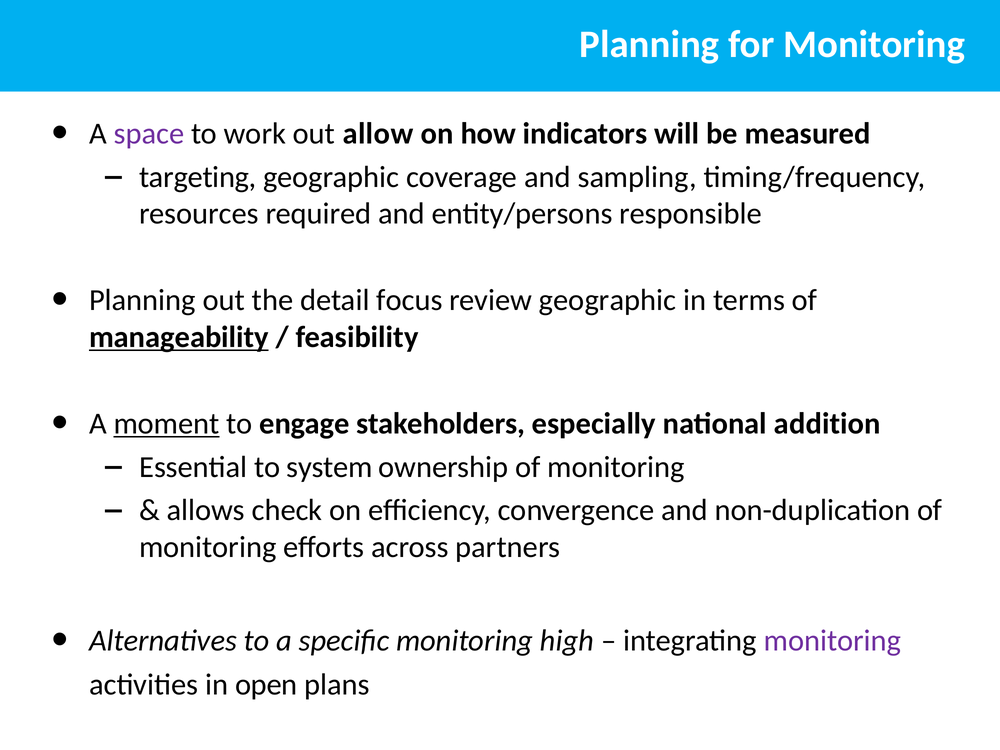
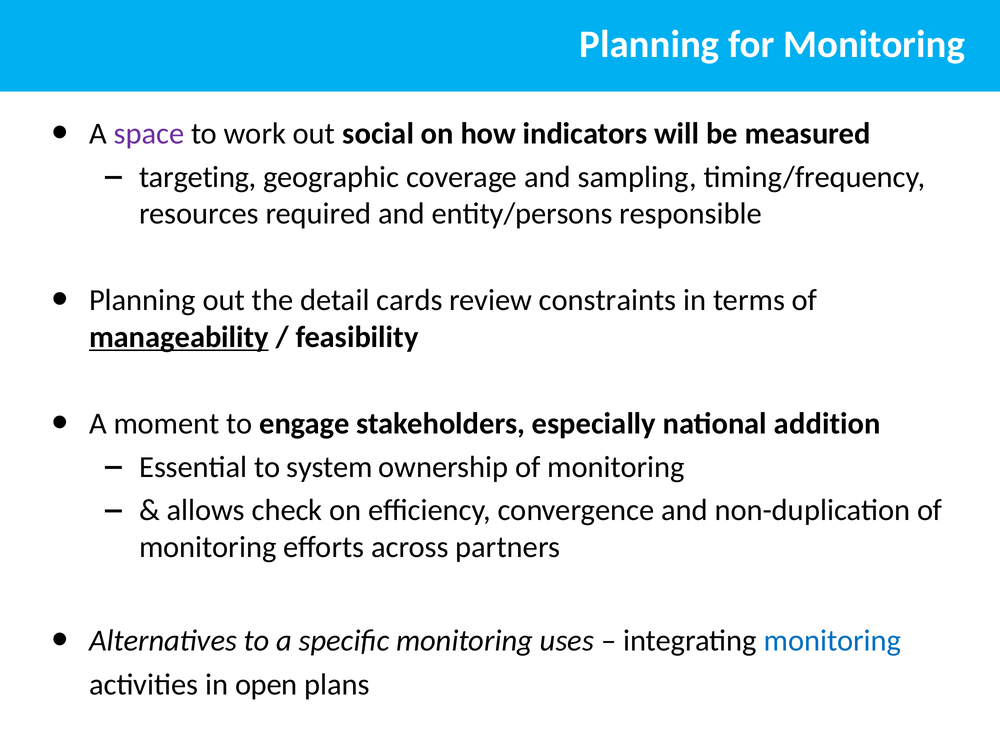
allow: allow -> social
focus: focus -> cards
review geographic: geographic -> constraints
moment underline: present -> none
high: high -> uses
monitoring at (832, 641) colour: purple -> blue
